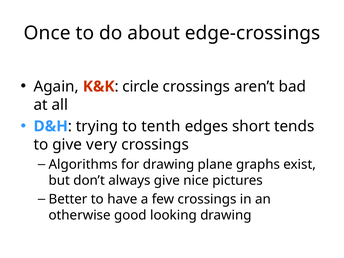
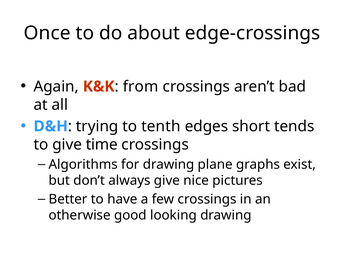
circle: circle -> from
very: very -> time
